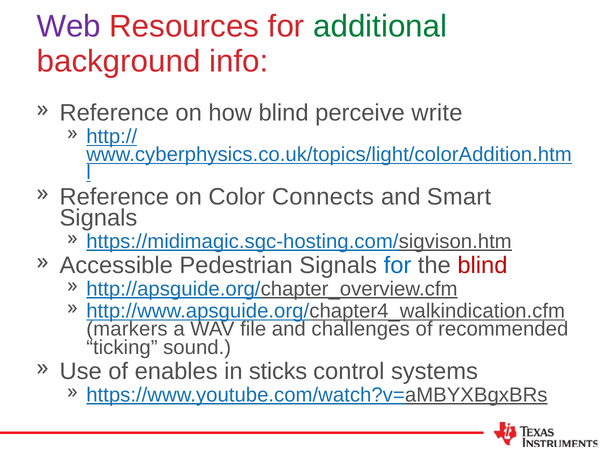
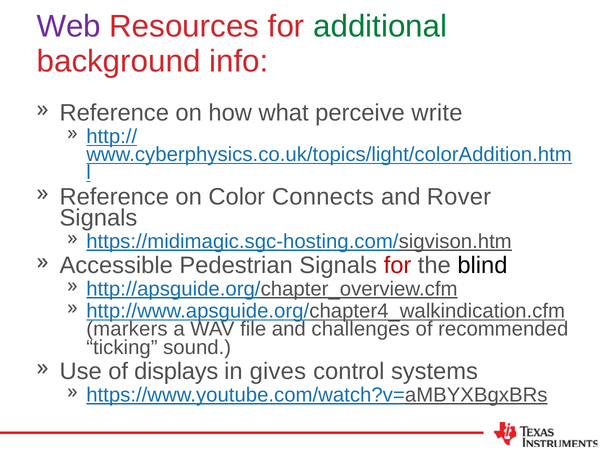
how blind: blind -> what
Smart: Smart -> Rover
for at (398, 266) colour: blue -> red
blind at (482, 266) colour: red -> black
enables: enables -> displays
sticks: sticks -> gives
